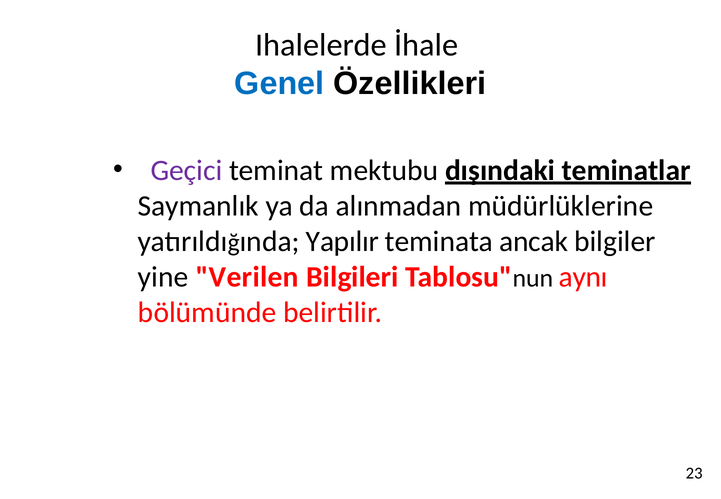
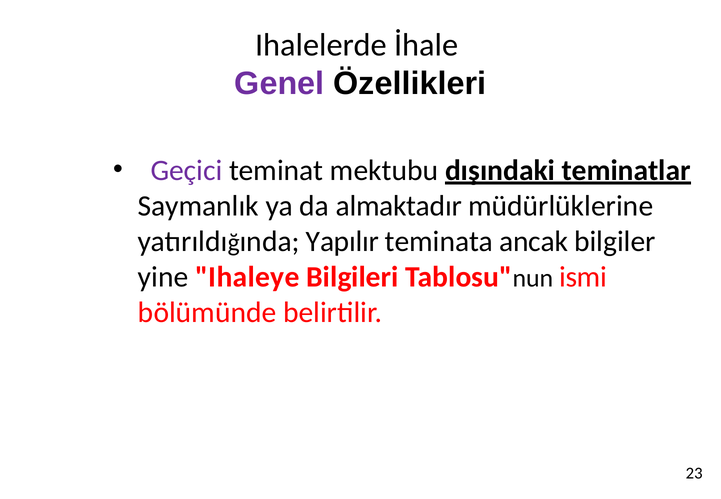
Genel colour: blue -> purple
alınmadan: alınmadan -> almaktadır
Verilen: Verilen -> Ihaleye
aynı: aynı -> ismi
